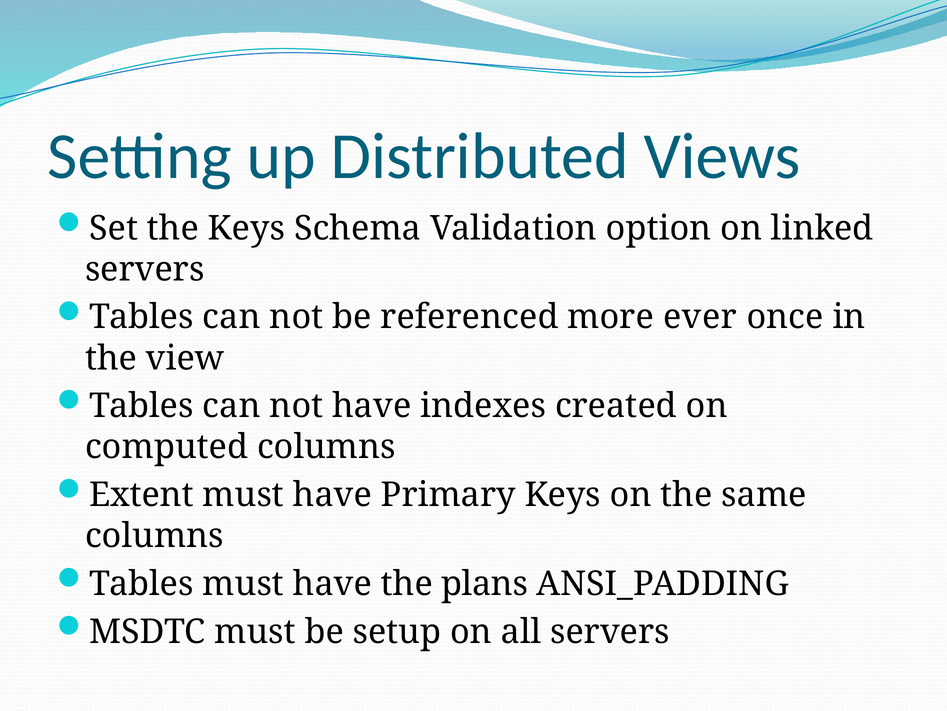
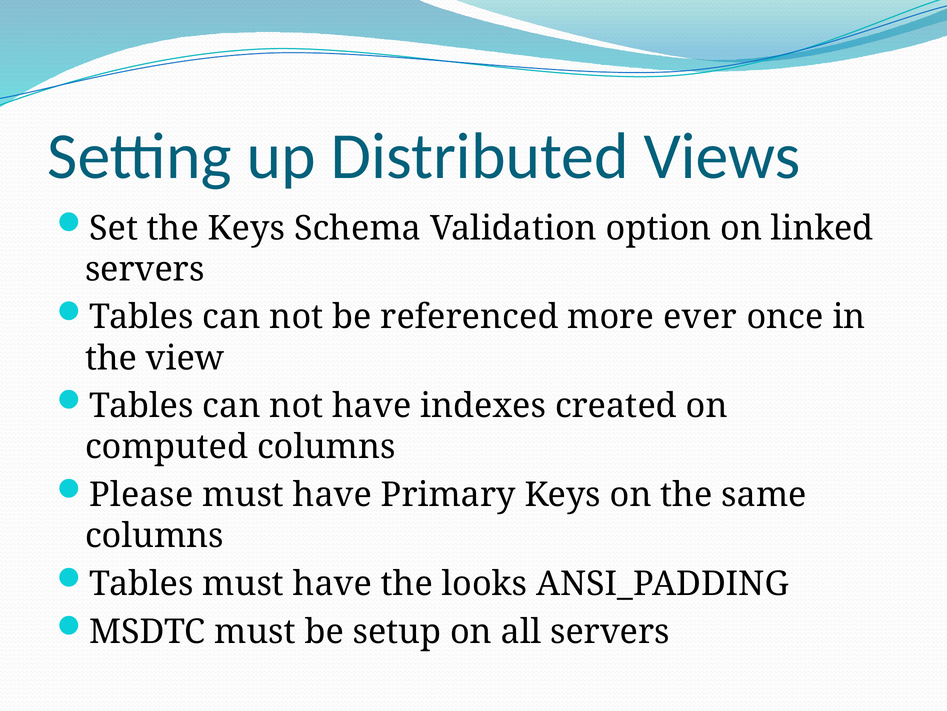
Extent: Extent -> Please
plans: plans -> looks
